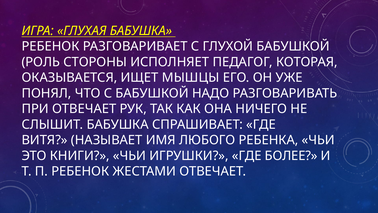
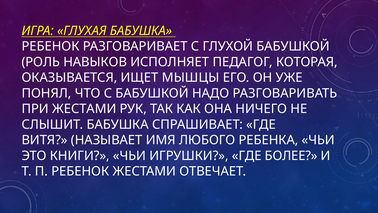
СТОРОНЫ: СТОРОНЫ -> НАВЫКОВ
ПРИ ОТВЕЧАЕТ: ОТВЕЧАЕТ -> ЖЕСТАМИ
